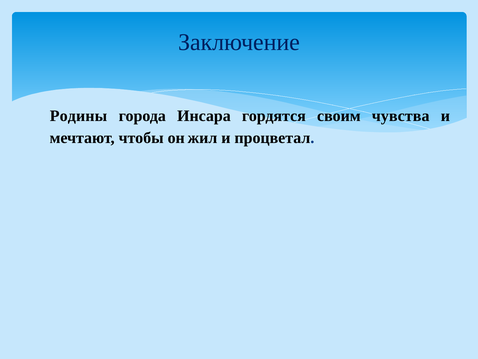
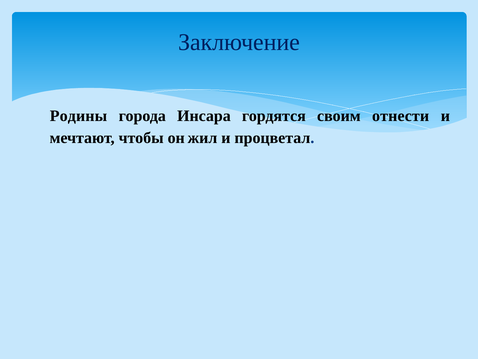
чувства: чувства -> отнести
